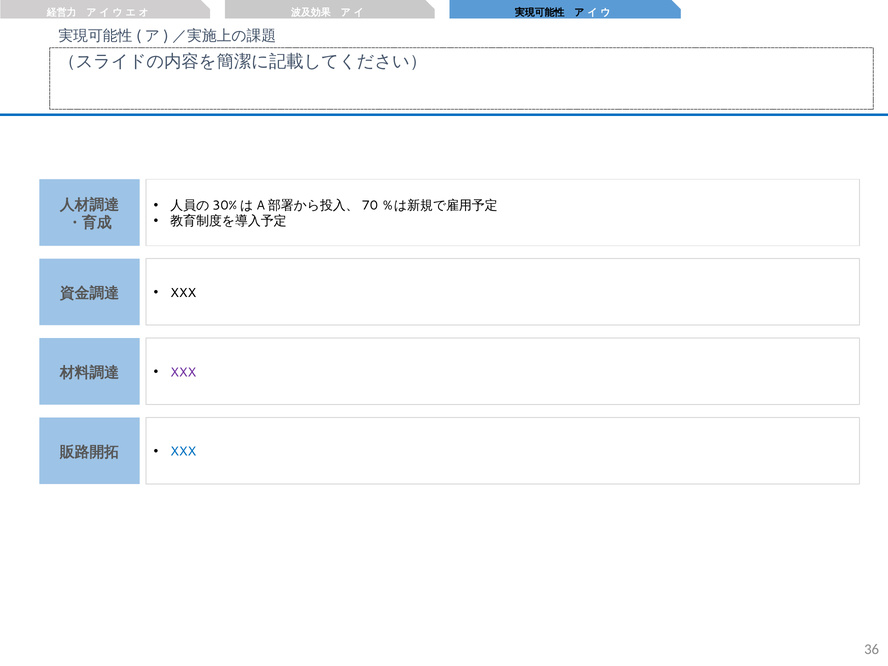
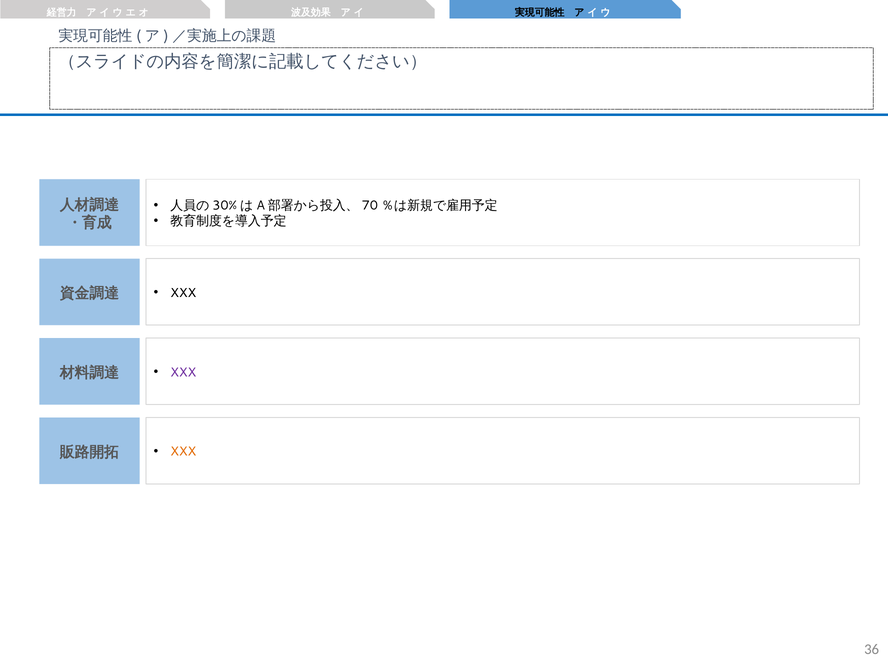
XXX at (183, 452) colour: blue -> orange
